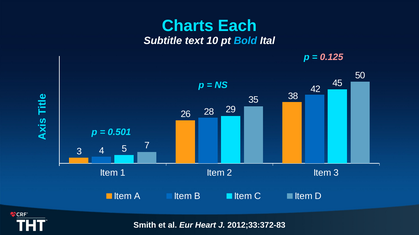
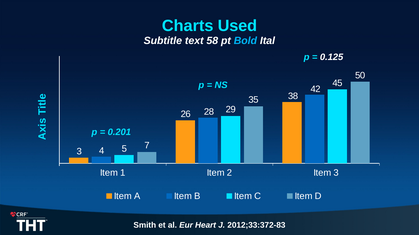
Each: Each -> Used
10: 10 -> 58
0.125 colour: pink -> white
0.501: 0.501 -> 0.201
